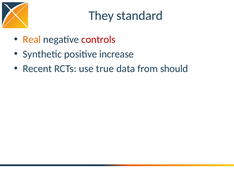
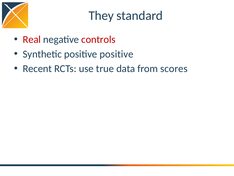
Real colour: orange -> red
positive increase: increase -> positive
should: should -> scores
